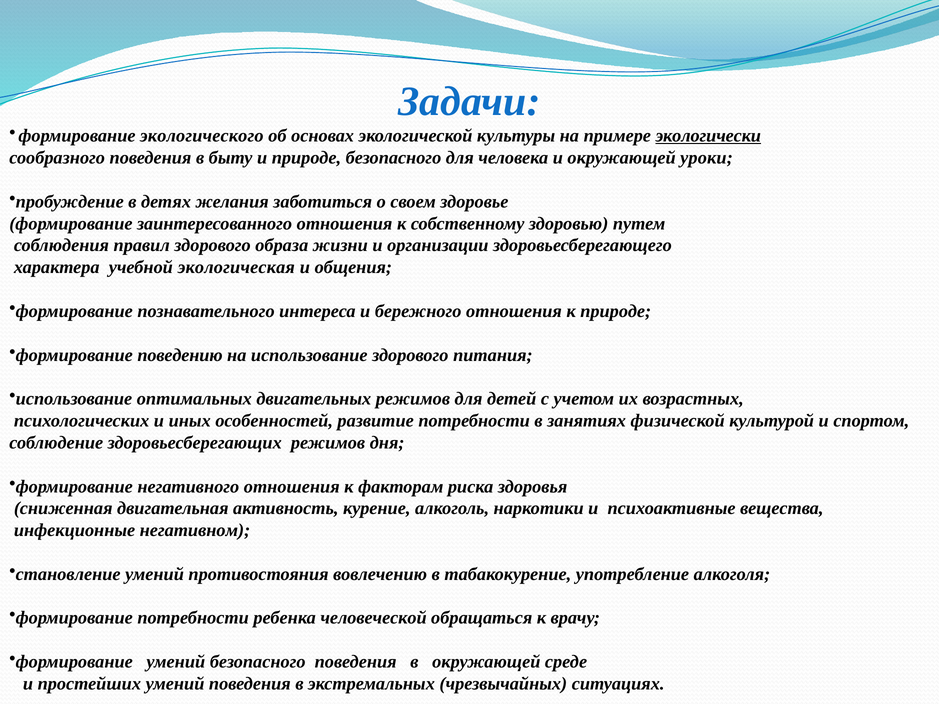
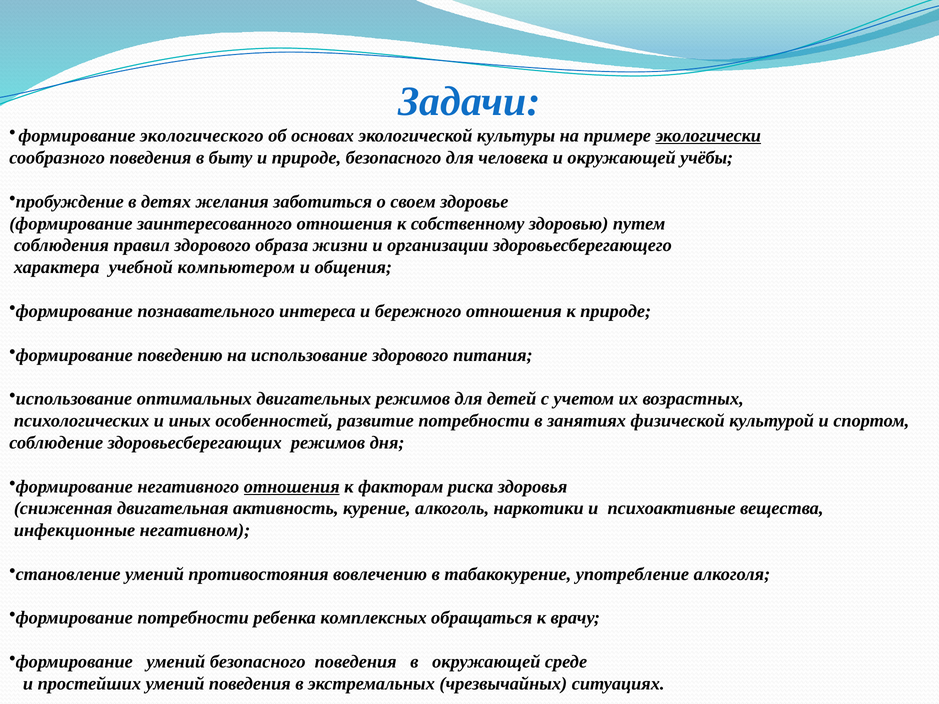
уроки: уроки -> учёбы
экологическая: экологическая -> компьютером
отношения at (292, 487) underline: none -> present
человеческой: человеческой -> комплексных
